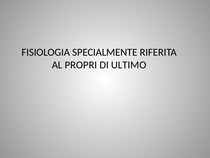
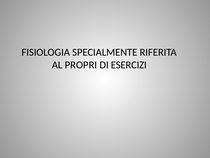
ULTIMO: ULTIMO -> ESERCIZI
